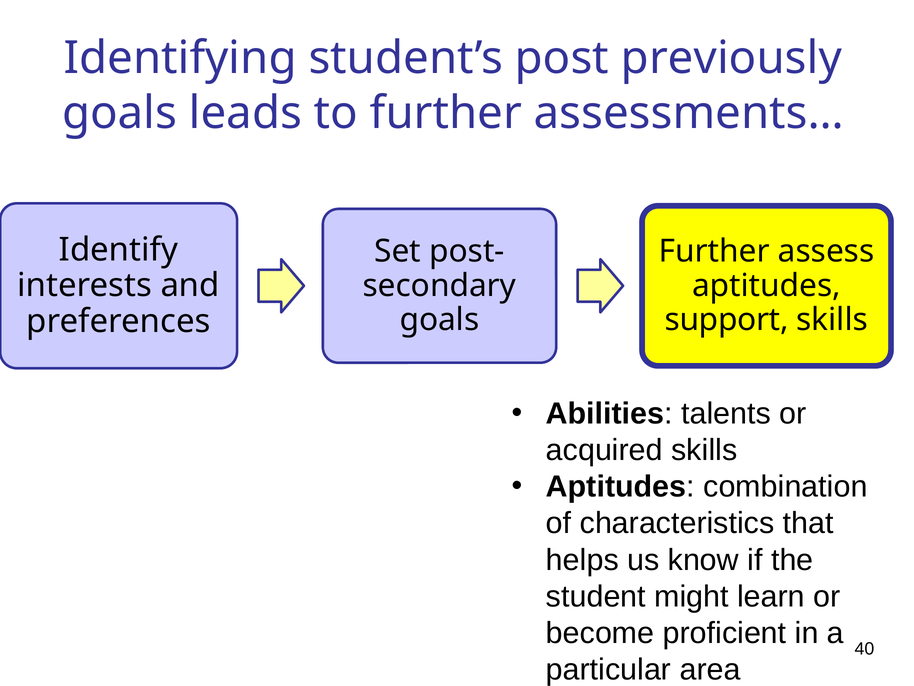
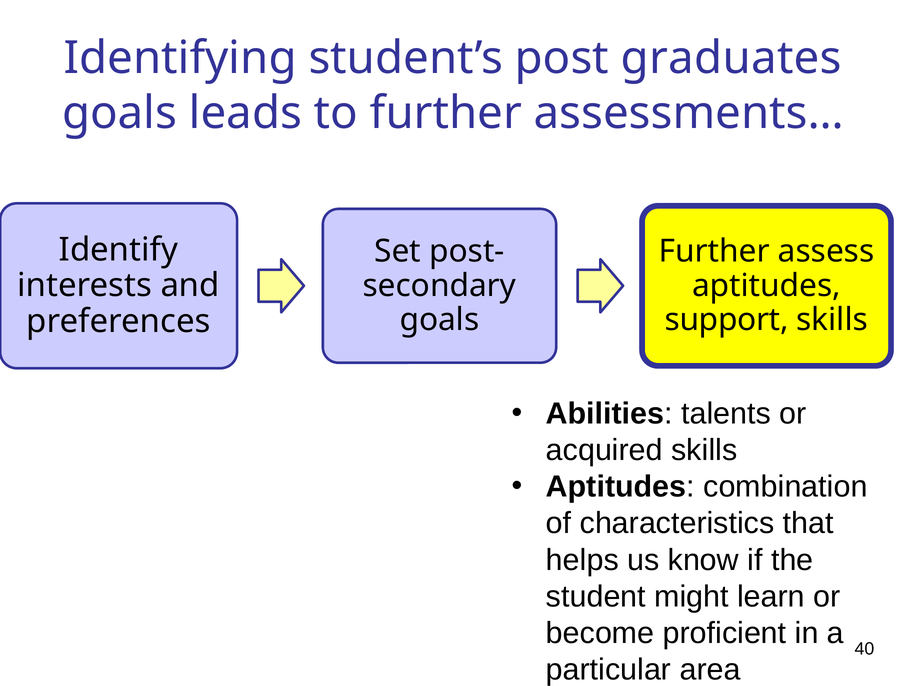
previously: previously -> graduates
